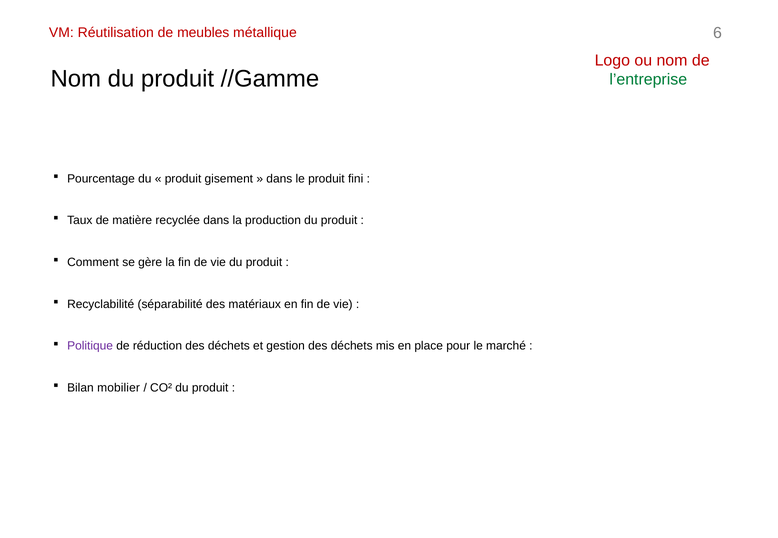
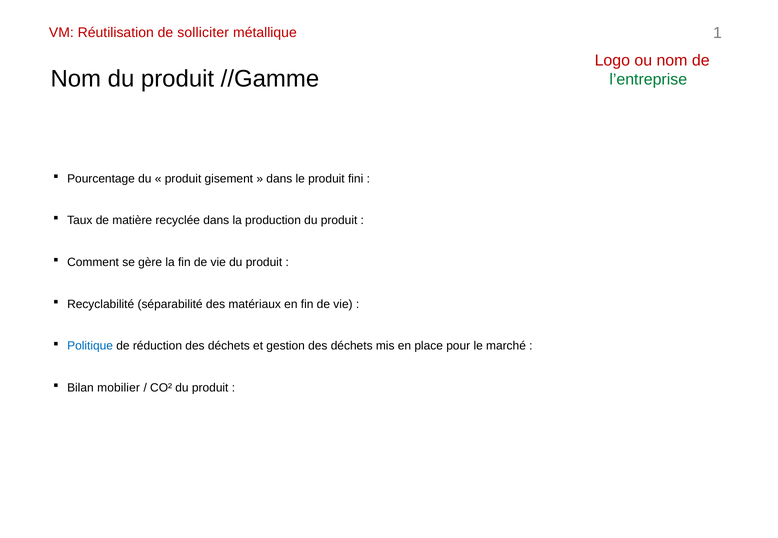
meubles: meubles -> solliciter
6: 6 -> 1
Politique colour: purple -> blue
